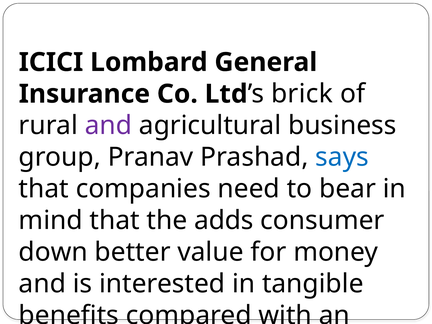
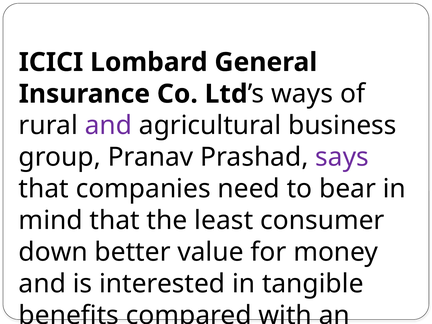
brick: brick -> ways
says colour: blue -> purple
adds: adds -> least
